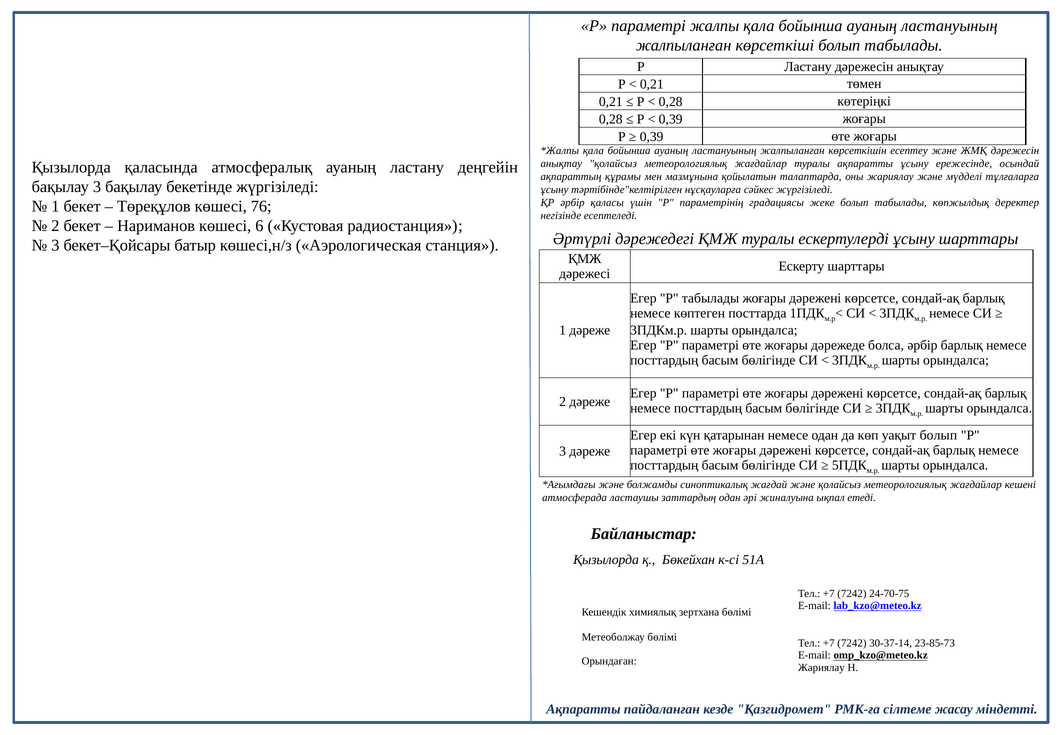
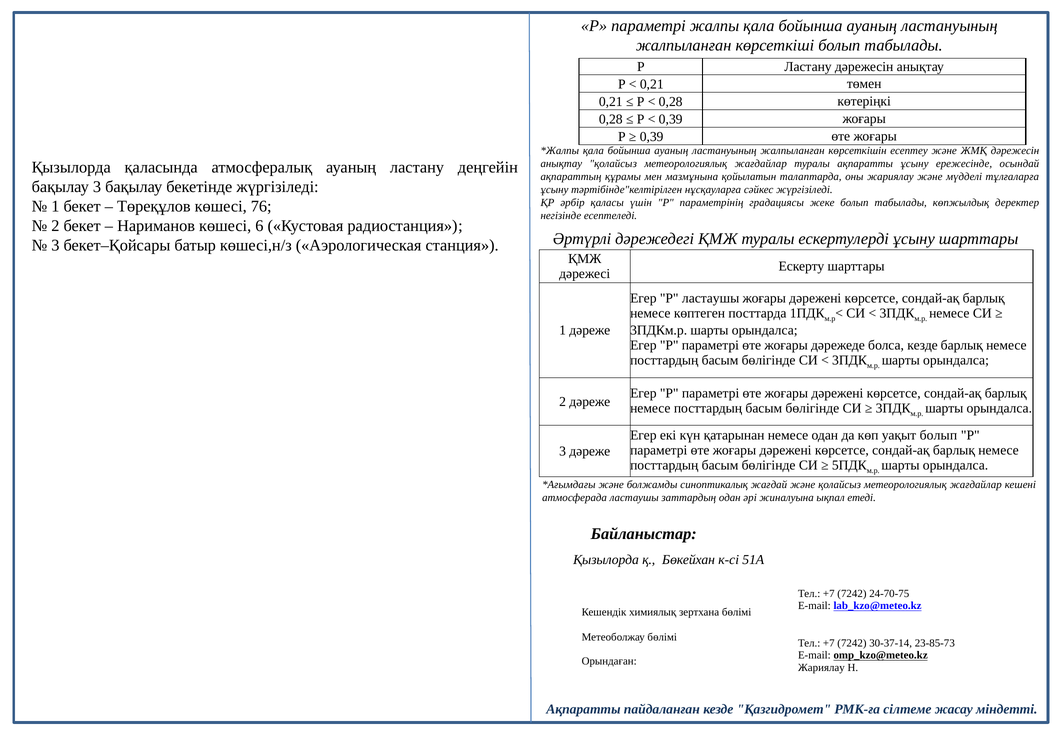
Р табылады: табылады -> ластаушы
болса әрбір: әрбір -> кезде
